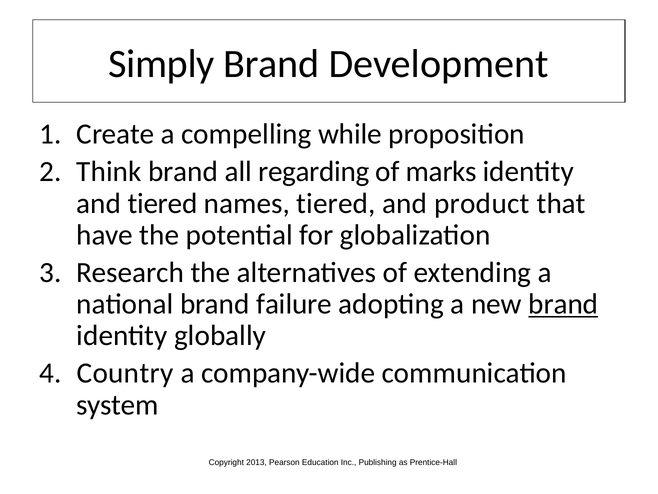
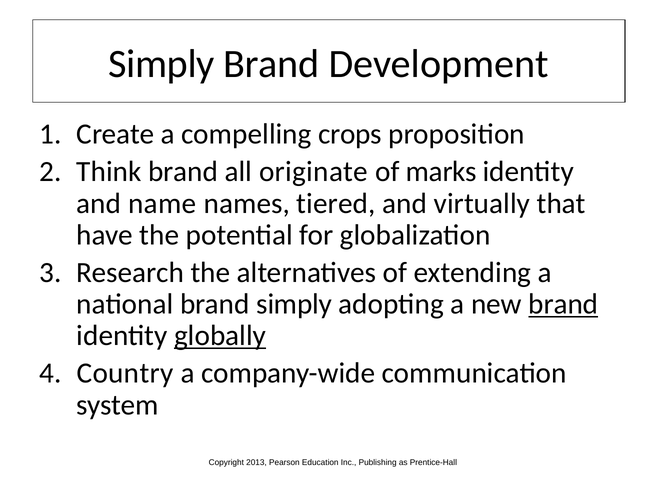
while: while -> crops
regarding: regarding -> originate
and tiered: tiered -> name
product: product -> virtually
brand failure: failure -> simply
globally underline: none -> present
